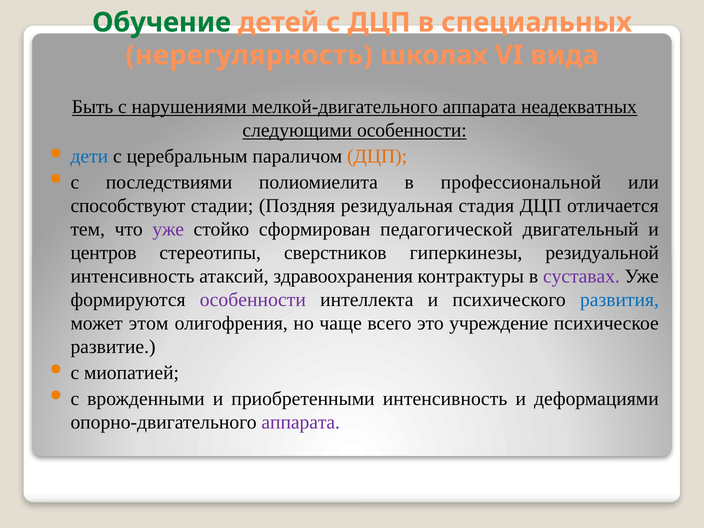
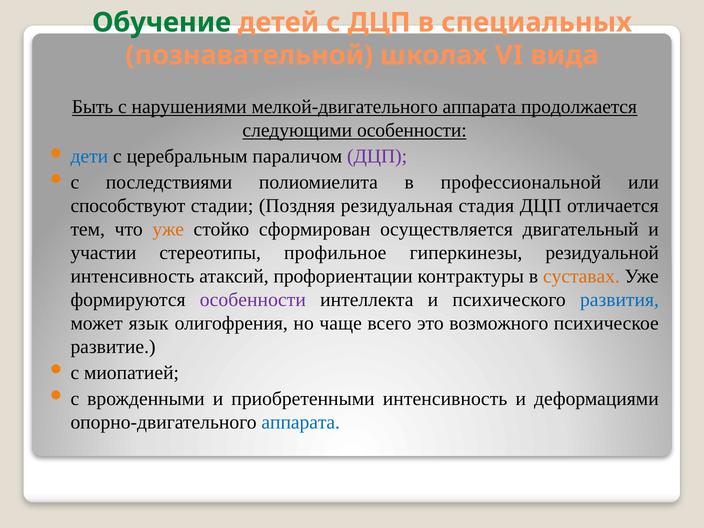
нерегулярность: нерегулярность -> познавательной
неадекватных: неадекватных -> продолжается
ДЦП at (377, 156) colour: orange -> purple
уже at (168, 229) colour: purple -> orange
педагогической: педагогической -> осуществляется
центров: центров -> участии
сверстников: сверстников -> профильное
здравоохранения: здравоохранения -> профориентации
суставах colour: purple -> orange
этом: этом -> язык
учреждение: учреждение -> возможного
аппарата at (301, 422) colour: purple -> blue
